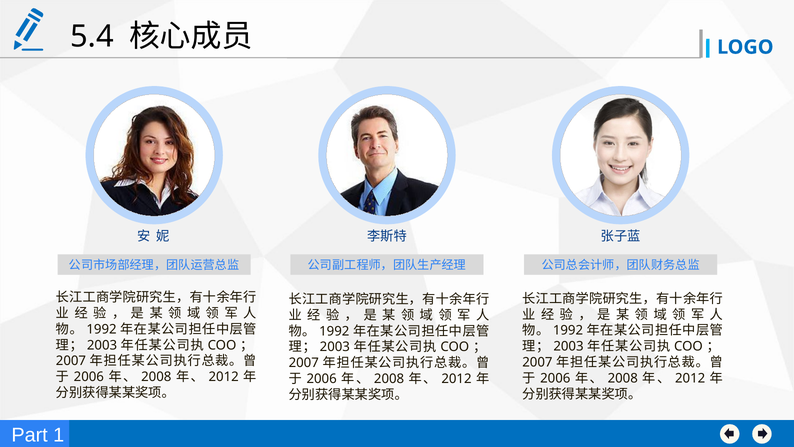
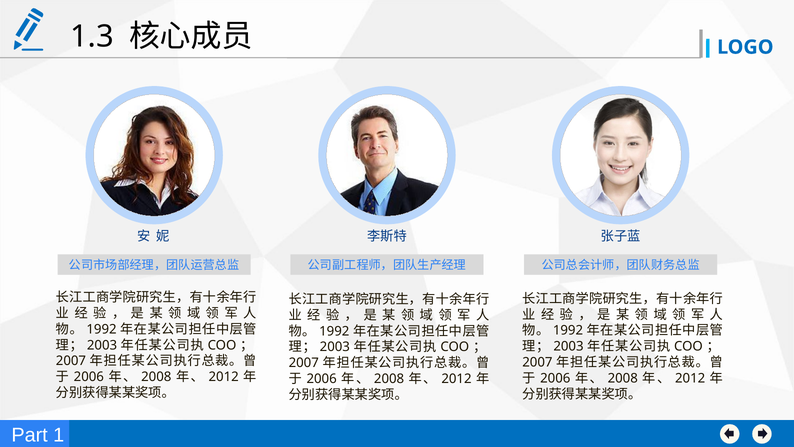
5.4: 5.4 -> 1.3
